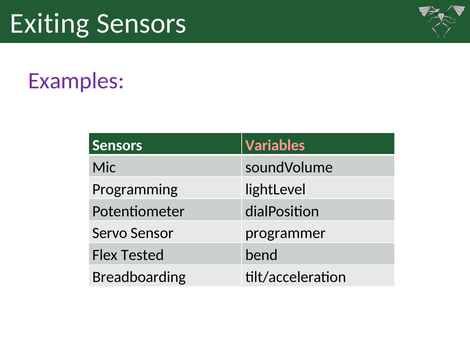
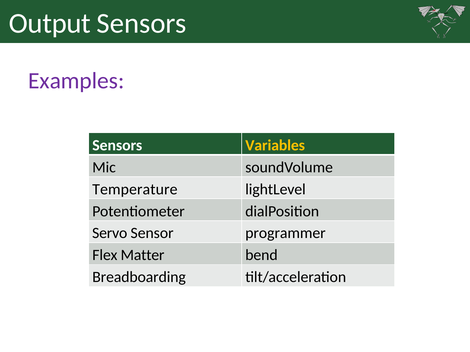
Exiting: Exiting -> Output
Variables colour: pink -> yellow
Programming: Programming -> Temperature
Tested: Tested -> Matter
